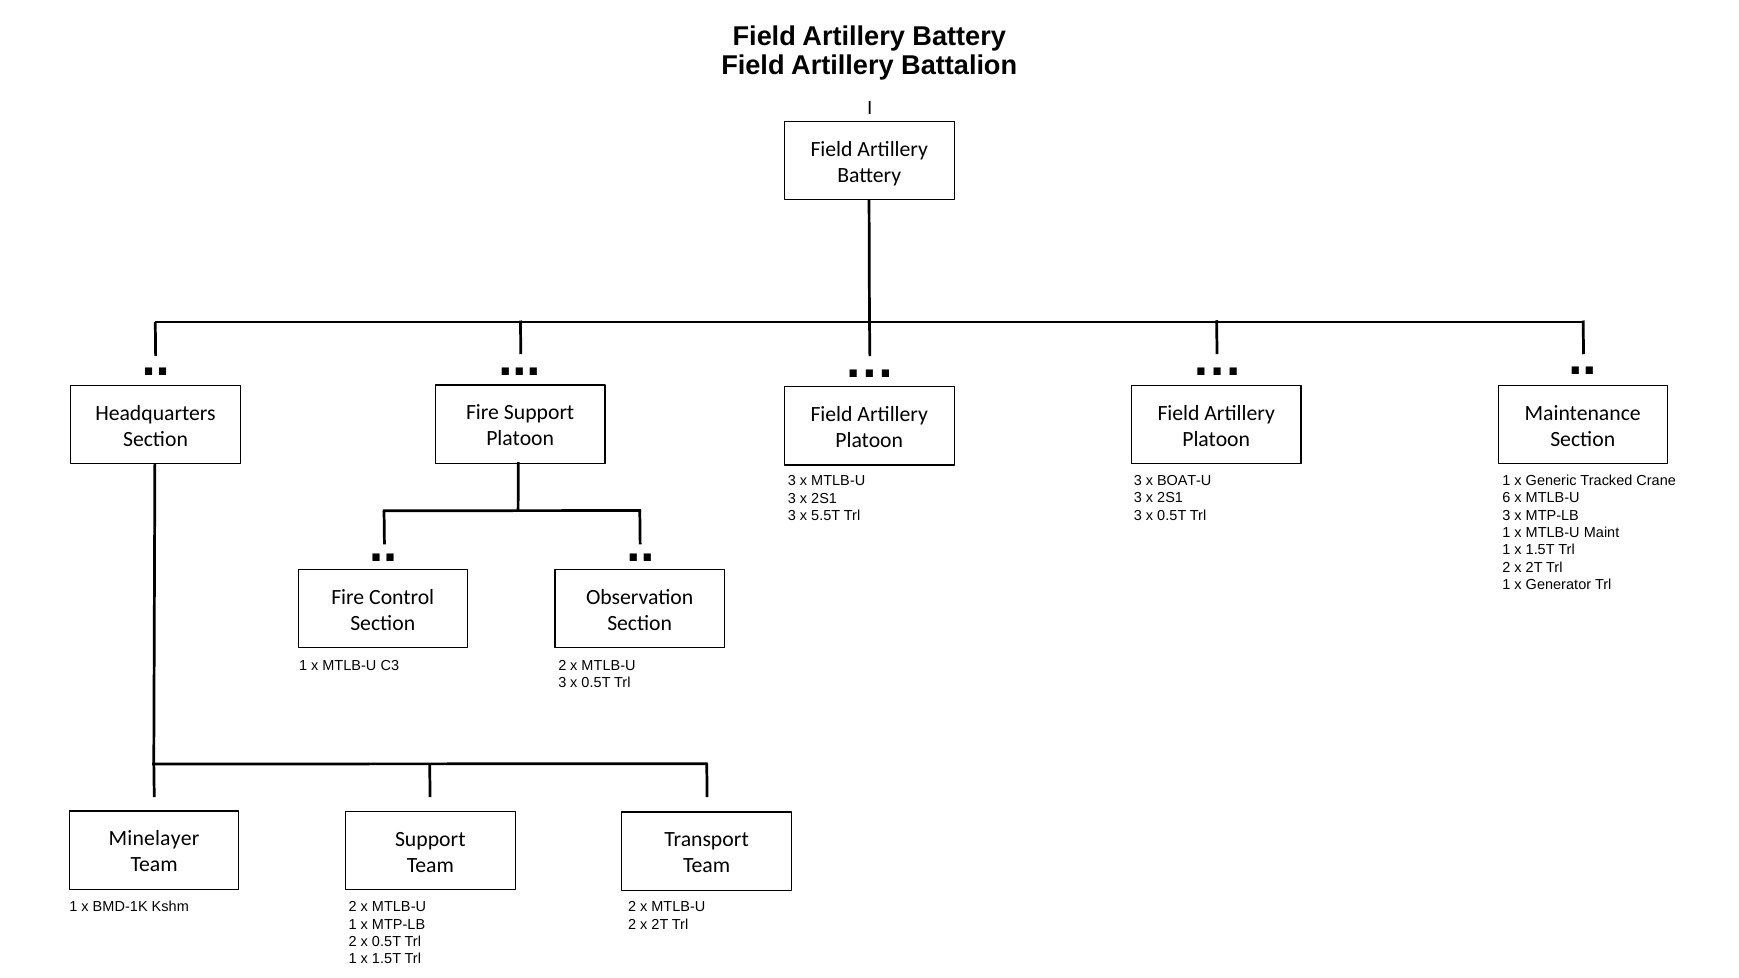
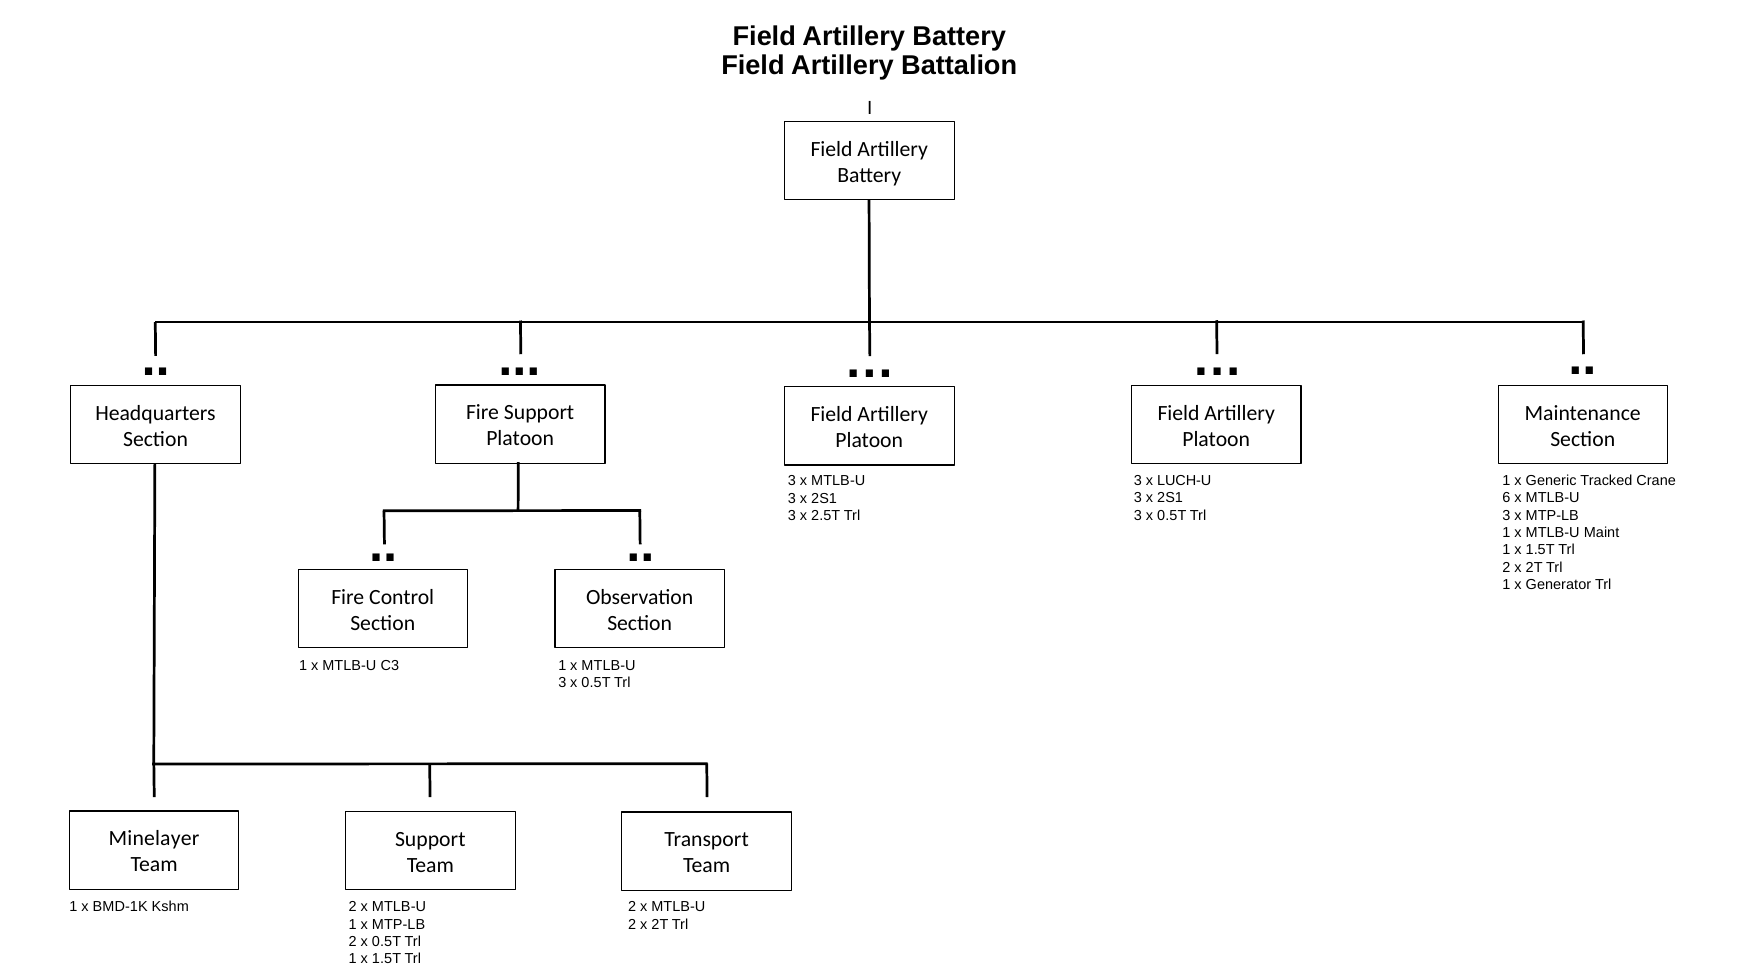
BOAT-U: BOAT-U -> LUCH-U
5.5T: 5.5T -> 2.5T
C3 2: 2 -> 1
